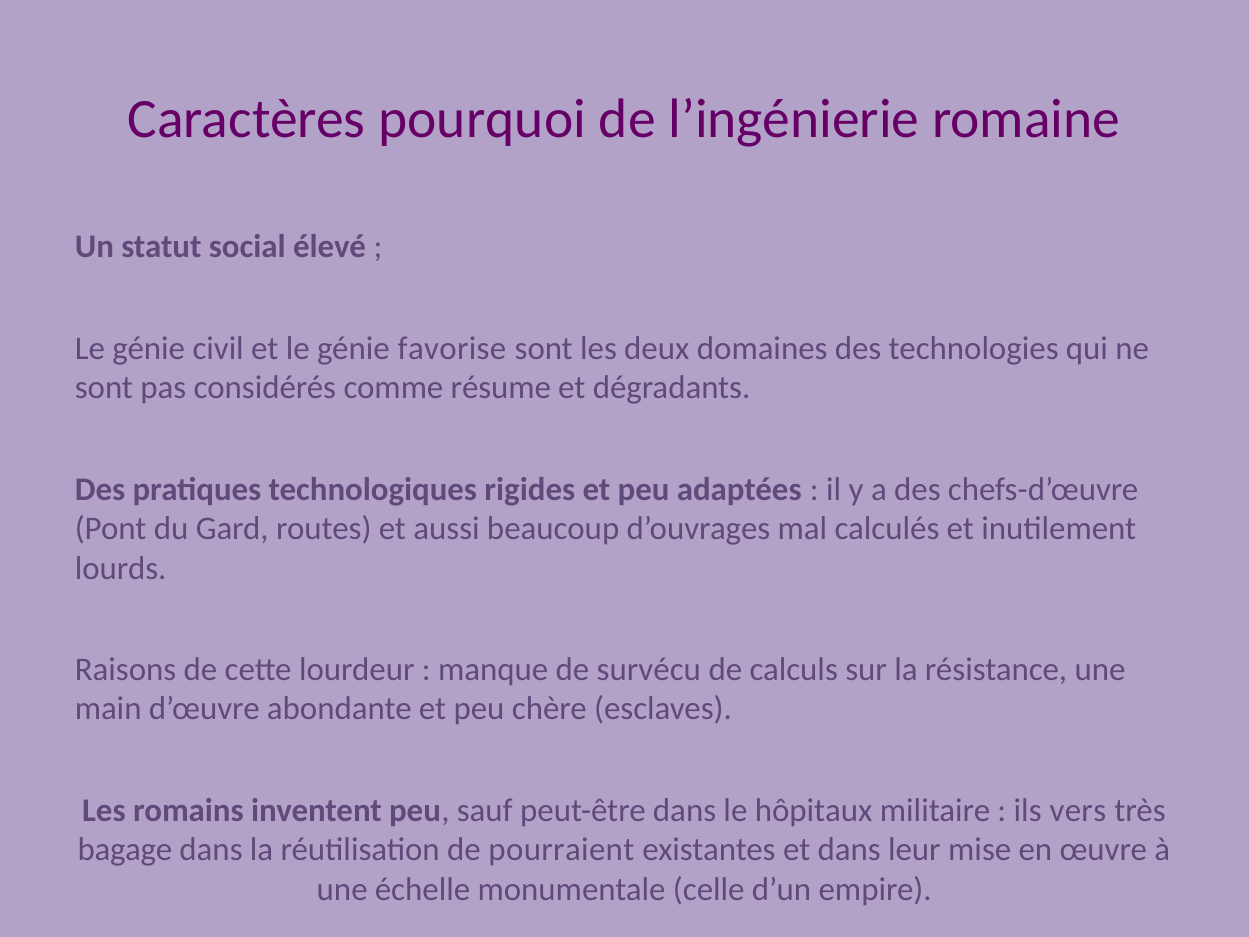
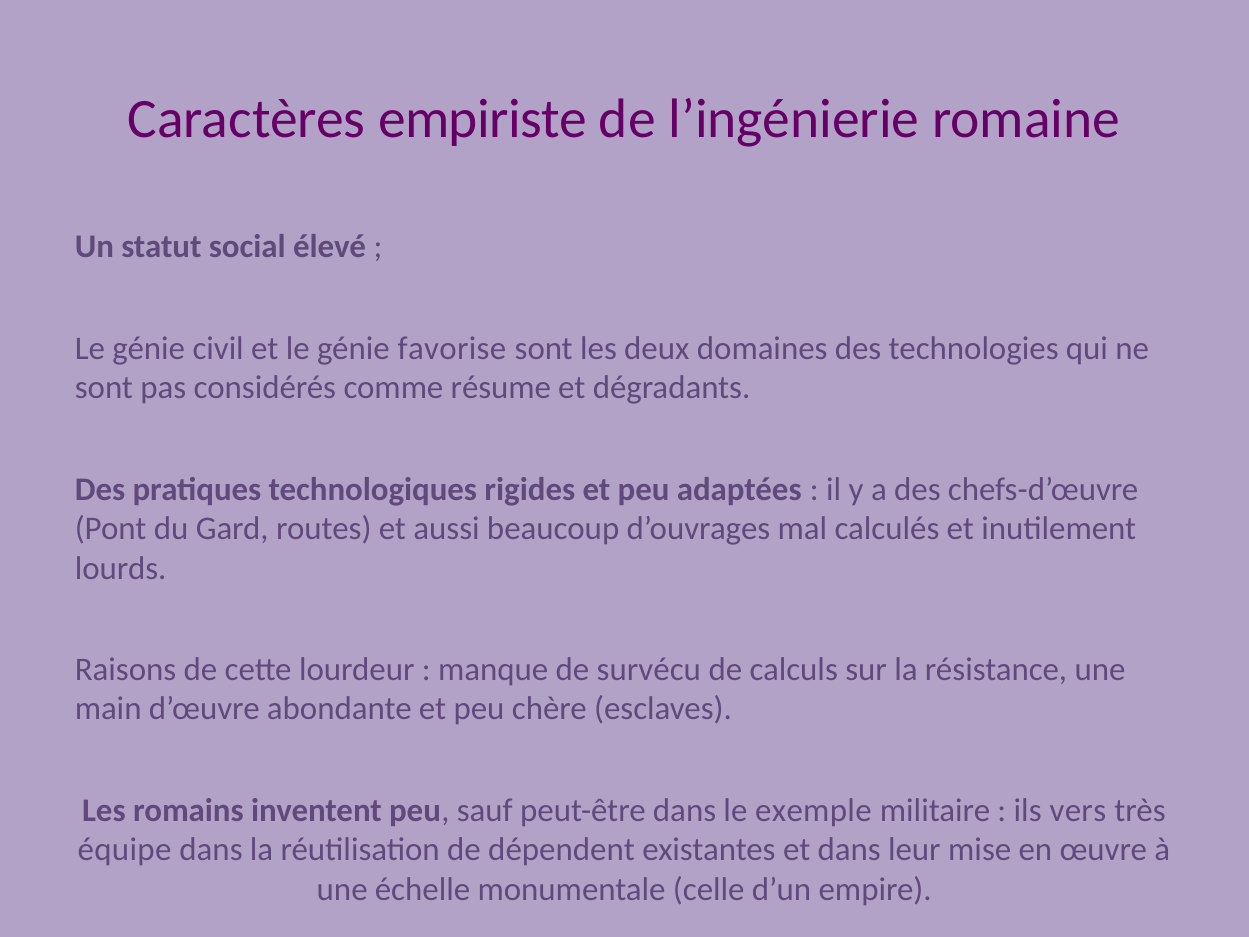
pourquoi: pourquoi -> empiriste
hôpitaux: hôpitaux -> exemple
bagage: bagage -> équipe
pourraient: pourraient -> dépendent
